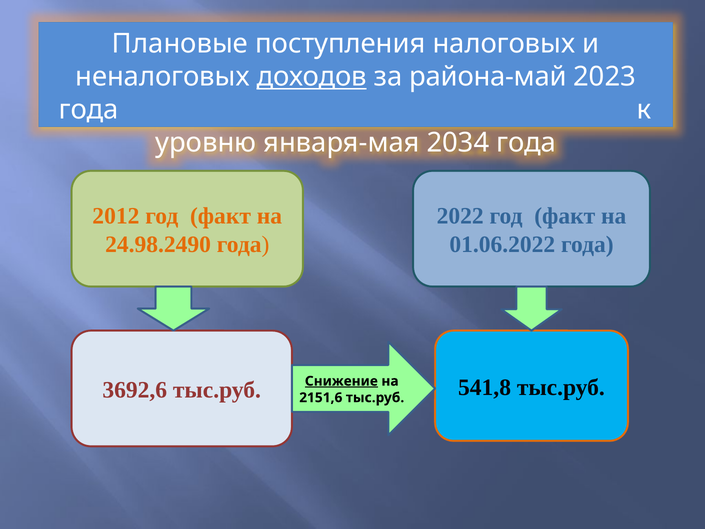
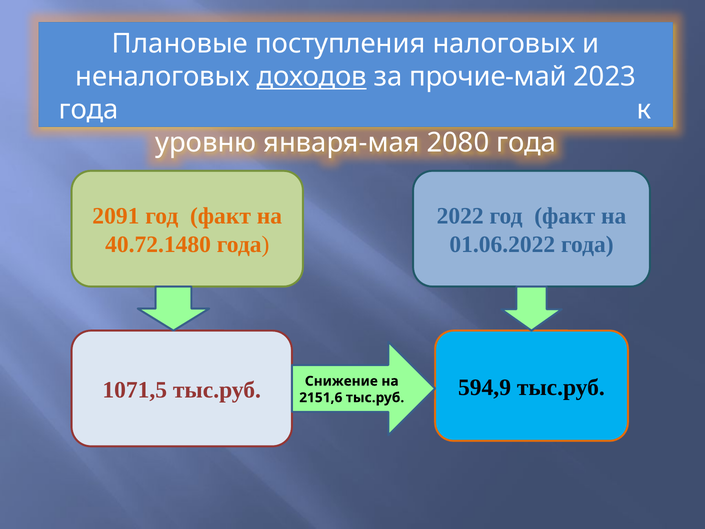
района-май: района-май -> прочие-май
2034: 2034 -> 2080
2012: 2012 -> 2091
24.98.2490: 24.98.2490 -> 40.72.1480
Снижение underline: present -> none
3692,6: 3692,6 -> 1071,5
541,8: 541,8 -> 594,9
